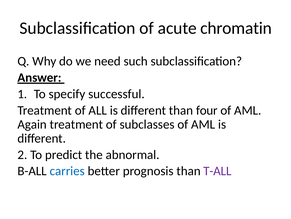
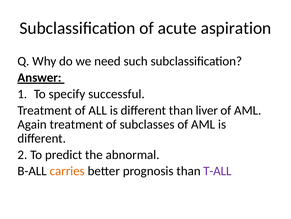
chromatin: chromatin -> aspiration
four: four -> liver
carries colour: blue -> orange
